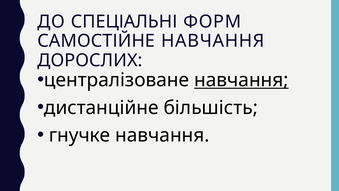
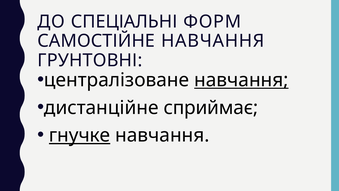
ДОРОСЛИХ: ДОРОСЛИХ -> ГРУНТОВНІ
більшість: більшість -> сприймає
гнучке underline: none -> present
